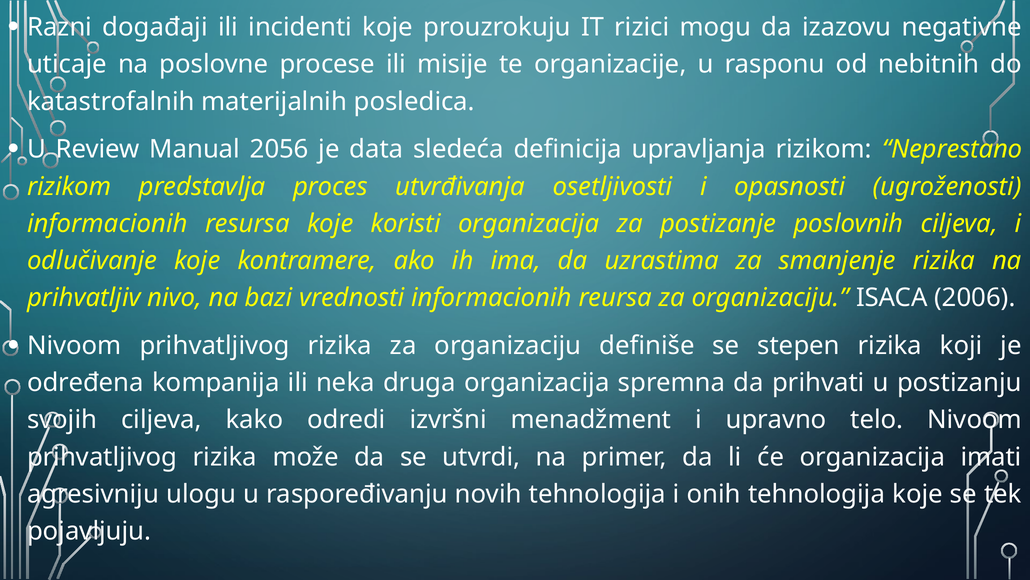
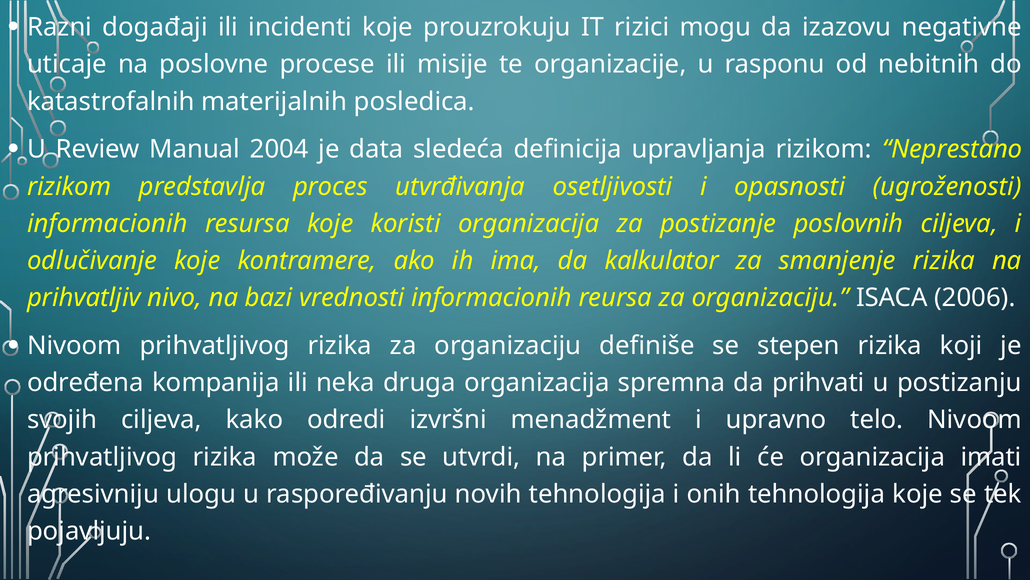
2056: 2056 -> 2004
uzrastima: uzrastima -> kalkulator
